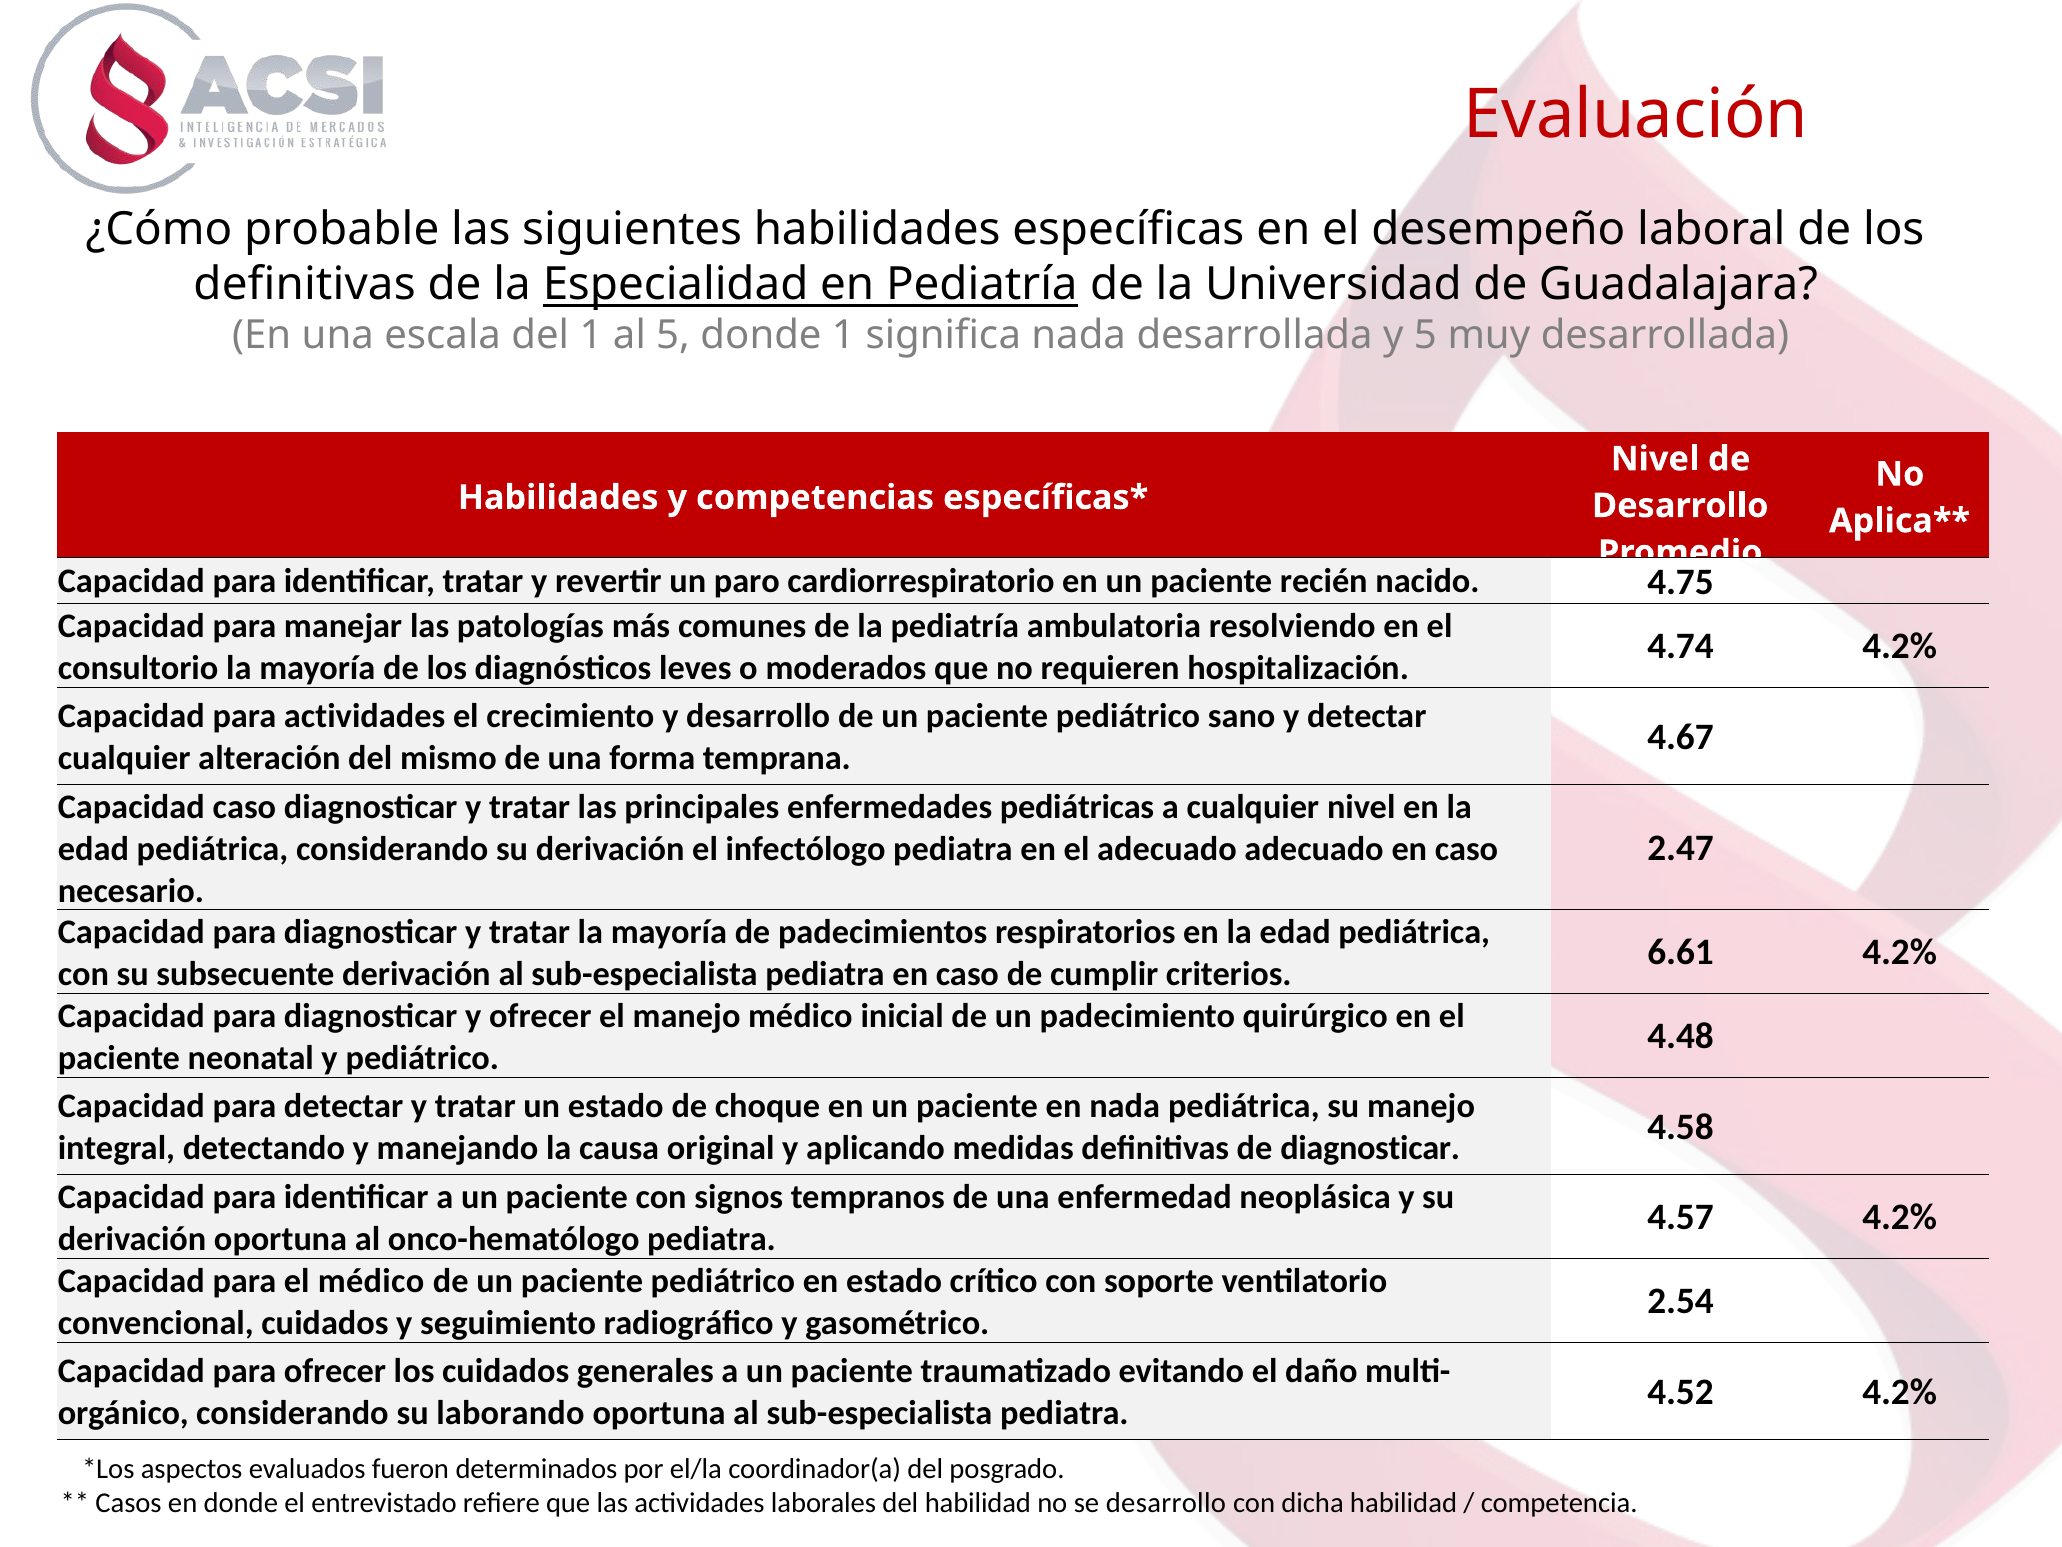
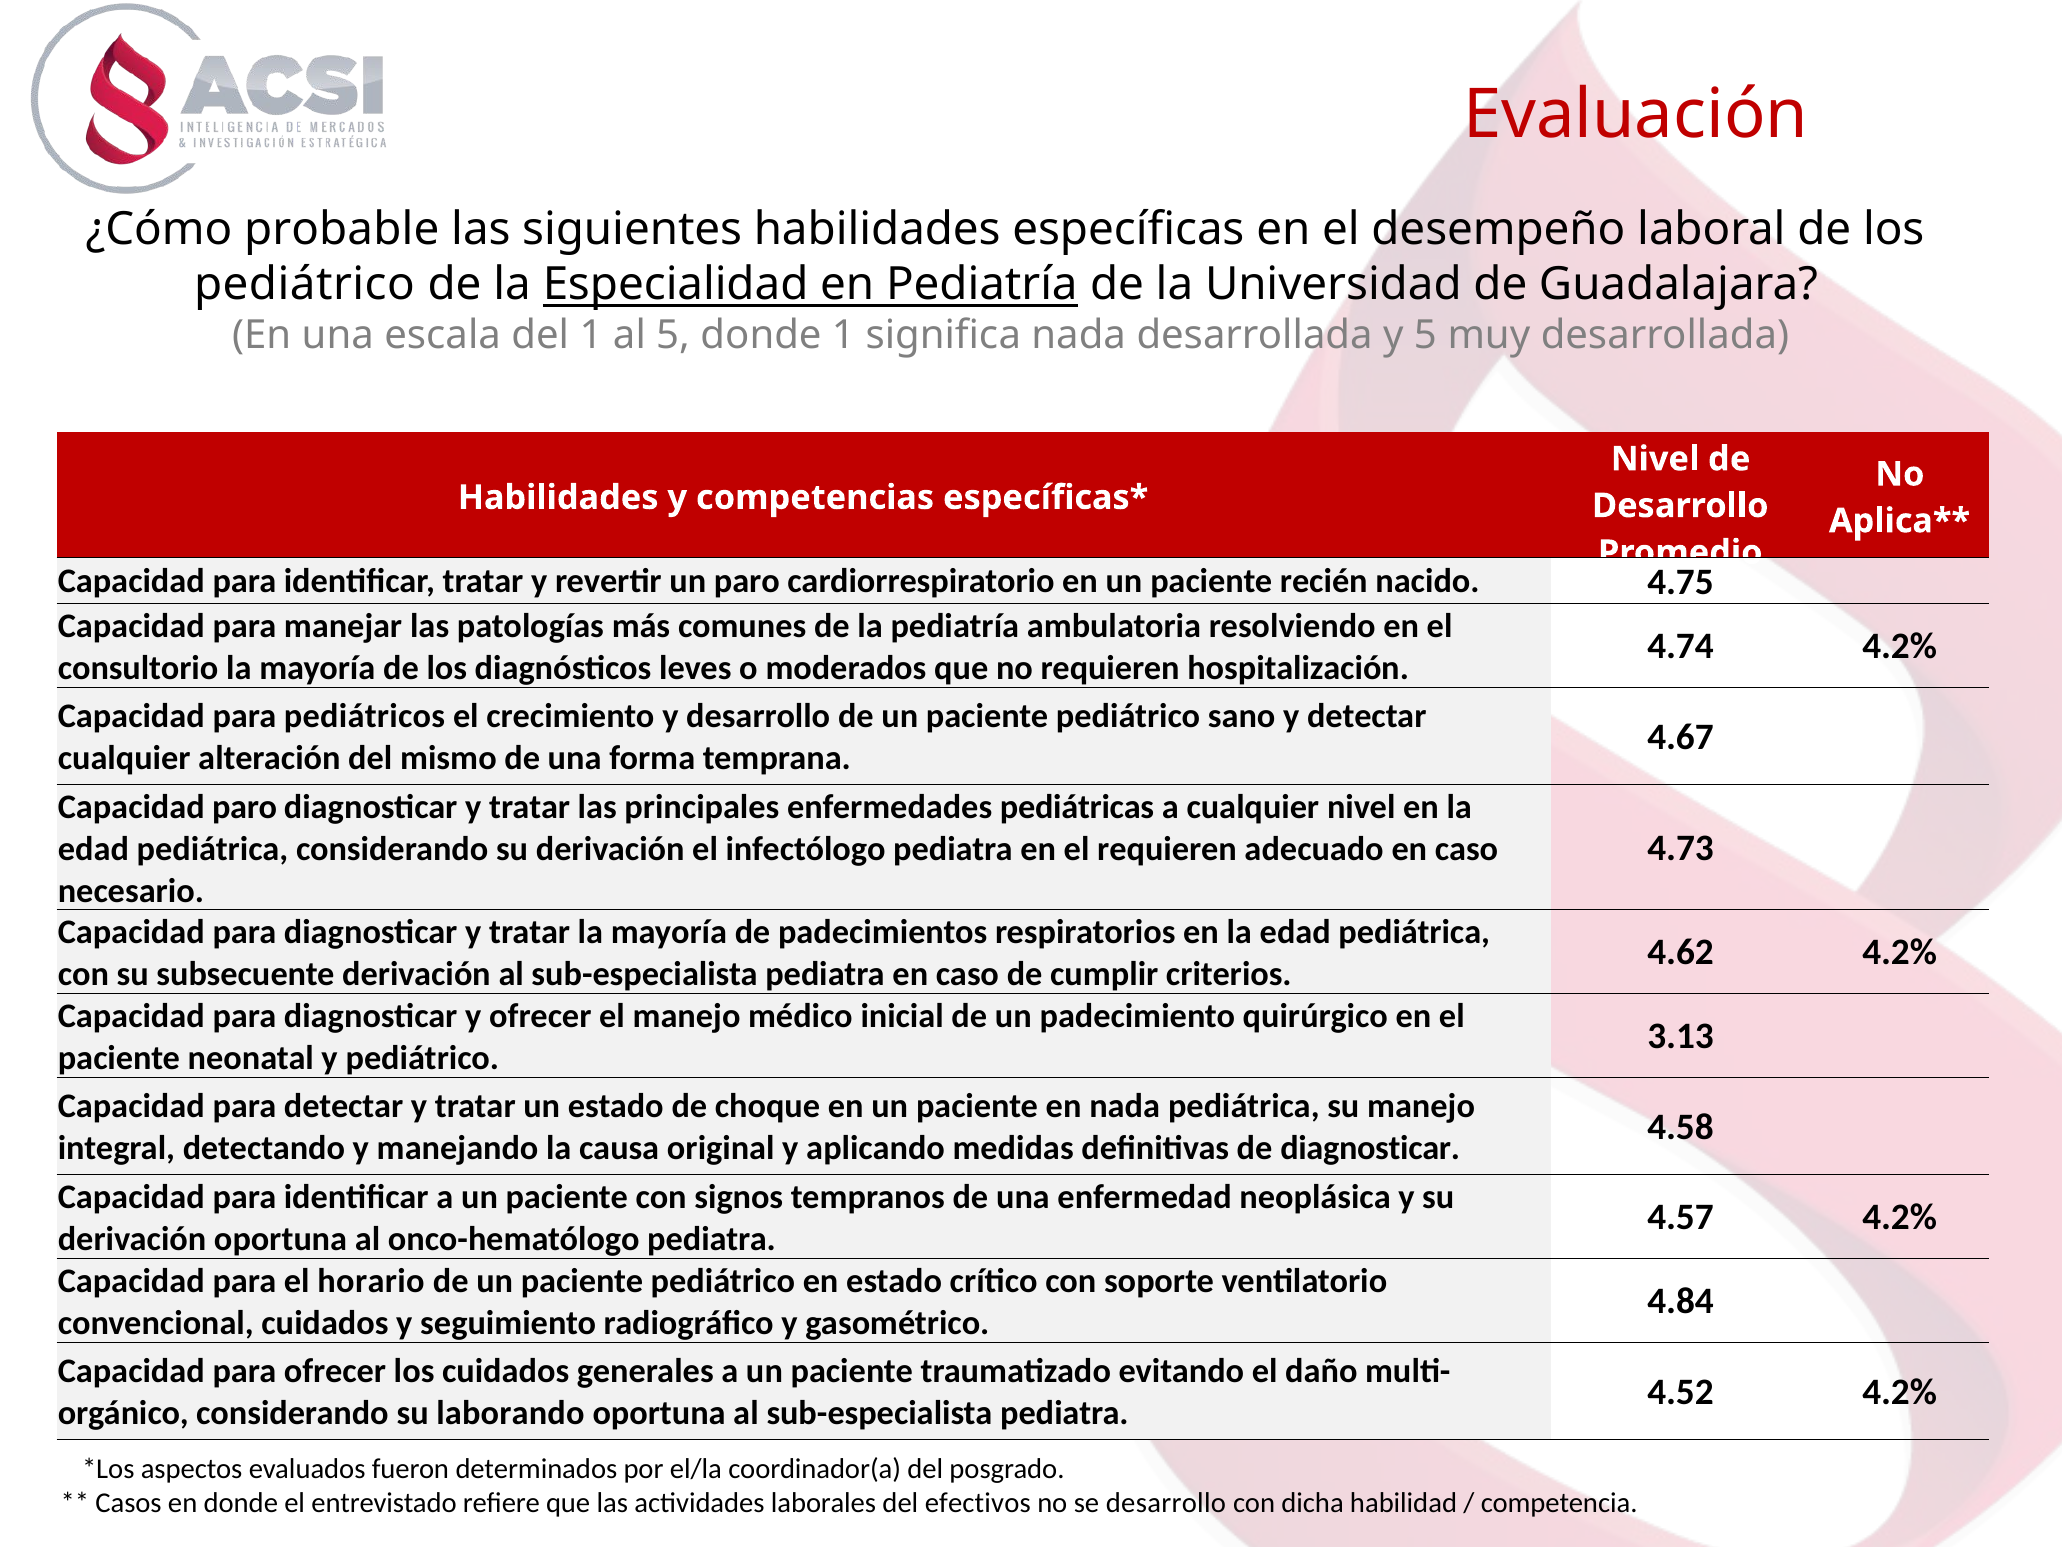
definitivas at (305, 284): definitivas -> pediátrico
para actividades: actividades -> pediátricos
Capacidad caso: caso -> paro
2.47: 2.47 -> 4.73
el adecuado: adecuado -> requieren
6.61: 6.61 -> 4.62
4.48: 4.48 -> 3.13
el médico: médico -> horario
2.54: 2.54 -> 4.84
del habilidad: habilidad -> efectivos
